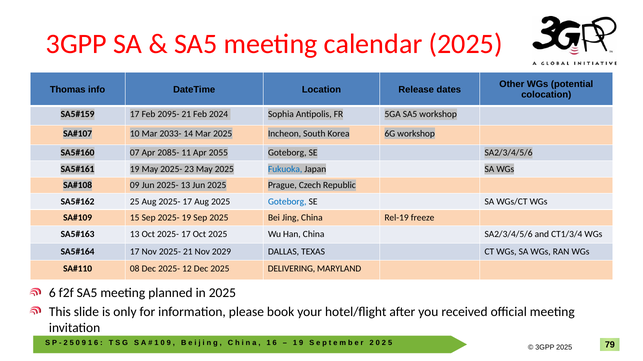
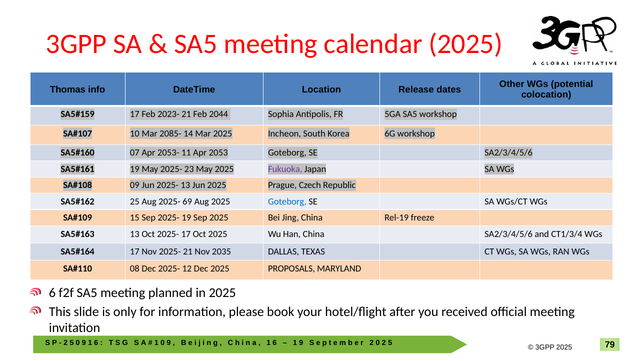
2095-: 2095- -> 2023-
2024: 2024 -> 2044
2033-: 2033- -> 2085-
2085-: 2085- -> 2053-
2055: 2055 -> 2053
Fukuoka colour: blue -> purple
Aug 2025- 17: 17 -> 69
2029: 2029 -> 2035
DELIVERING: DELIVERING -> PROPOSALS
